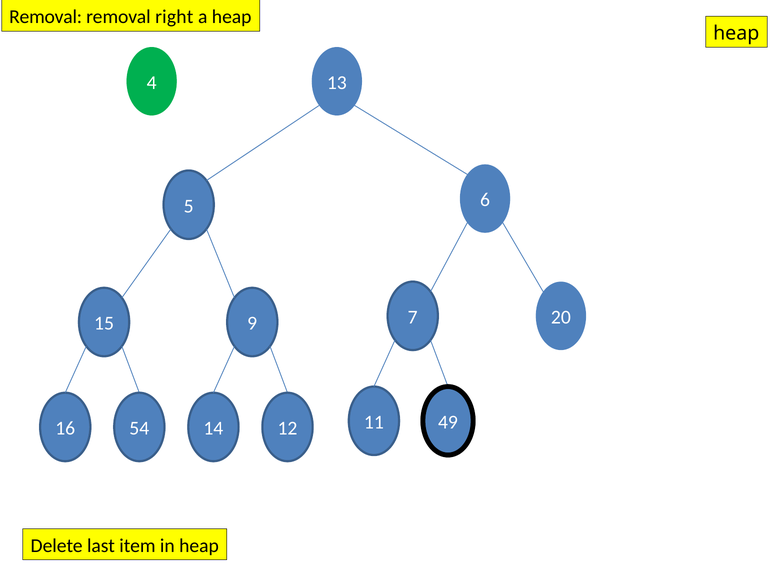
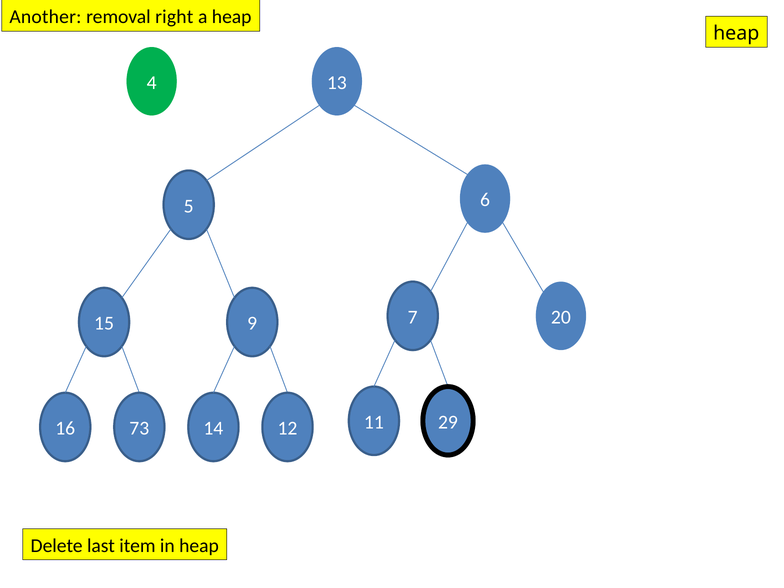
Removal at (46, 17): Removal -> Another
49: 49 -> 29
54: 54 -> 73
